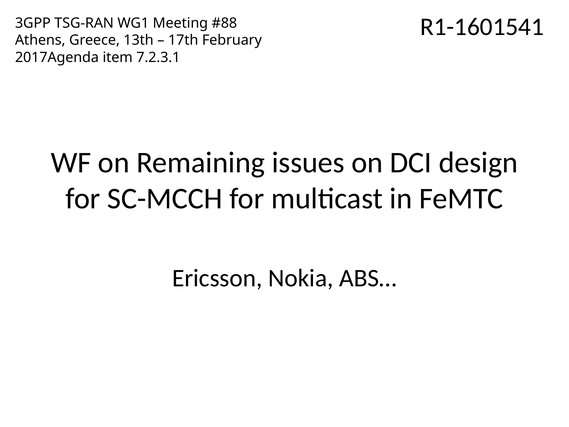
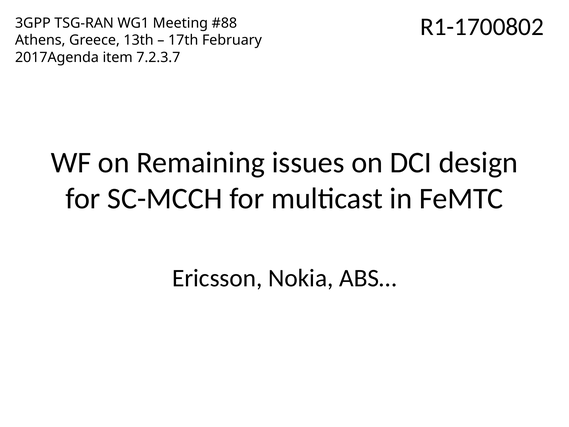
R1-1601541: R1-1601541 -> R1-1700802
7.2.3.1: 7.2.3.1 -> 7.2.3.7
